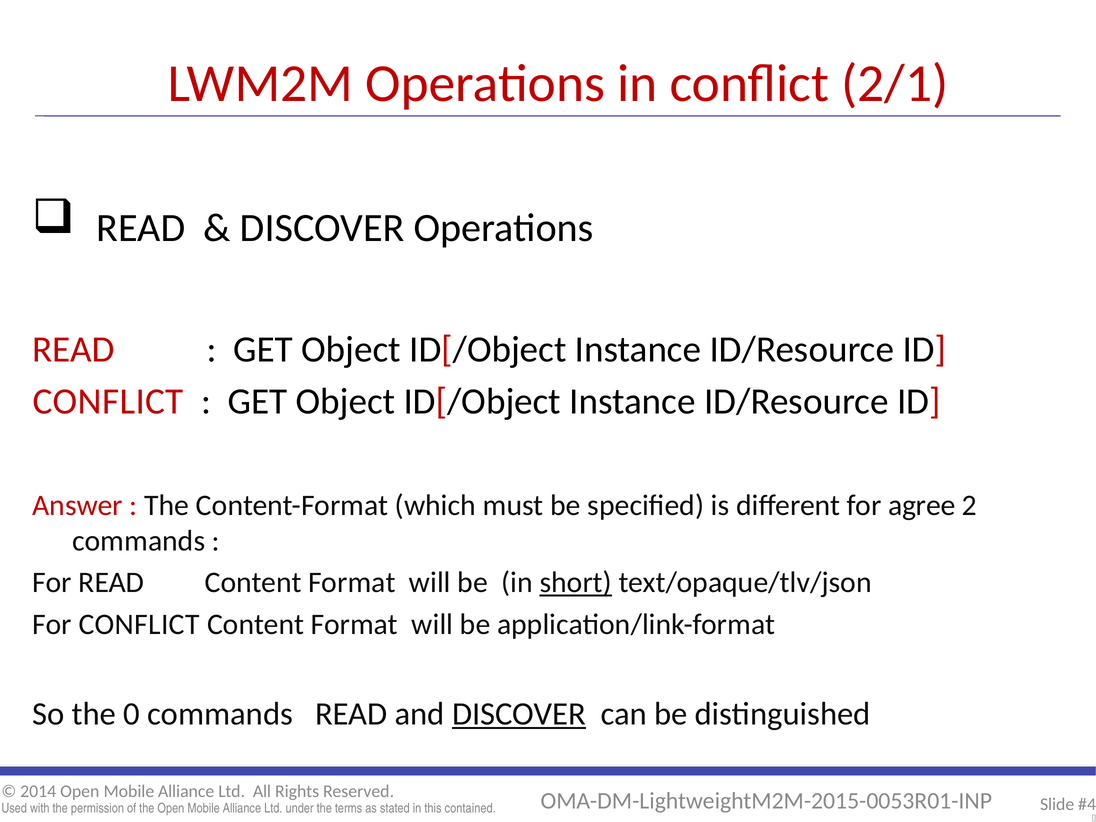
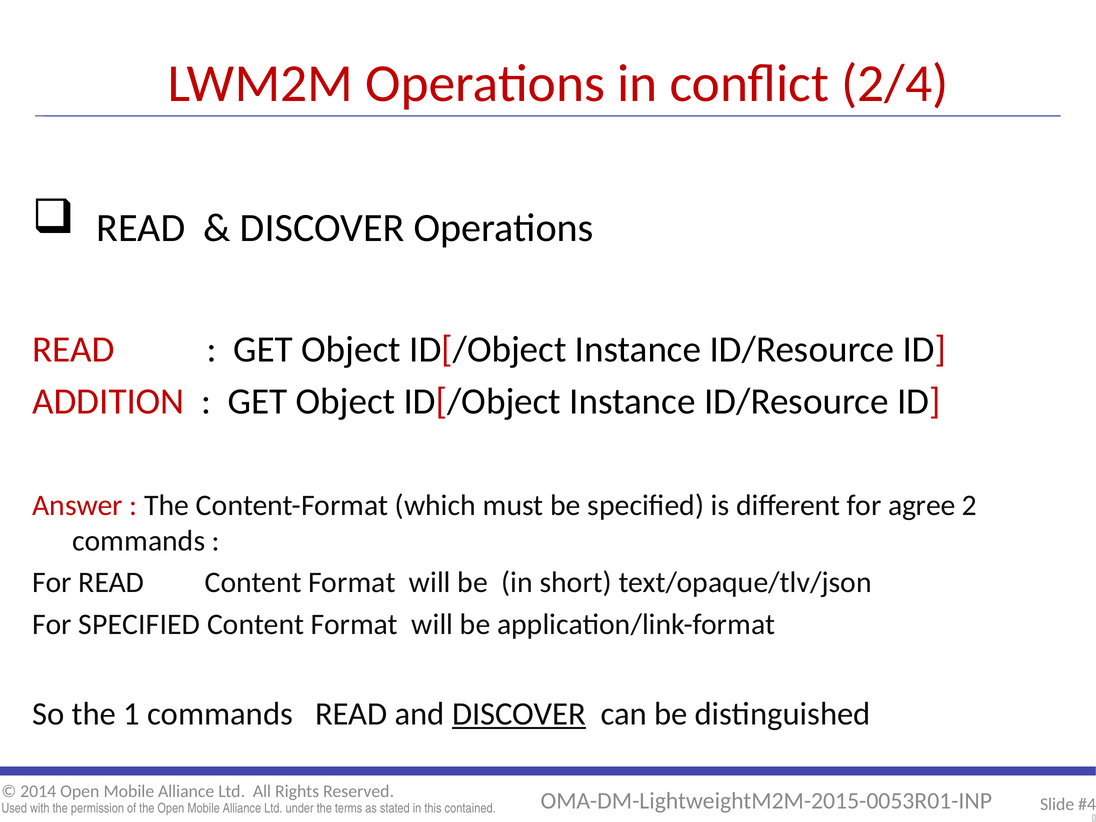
2/1: 2/1 -> 2/4
CONFLICT at (108, 402): CONFLICT -> ADDITION
short underline: present -> none
For CONFLICT: CONFLICT -> SPECIFIED
0: 0 -> 1
